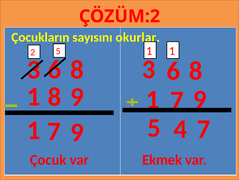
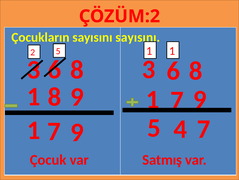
sayısını okurlar: okurlar -> sayısını
Ekmek: Ekmek -> Satmış
